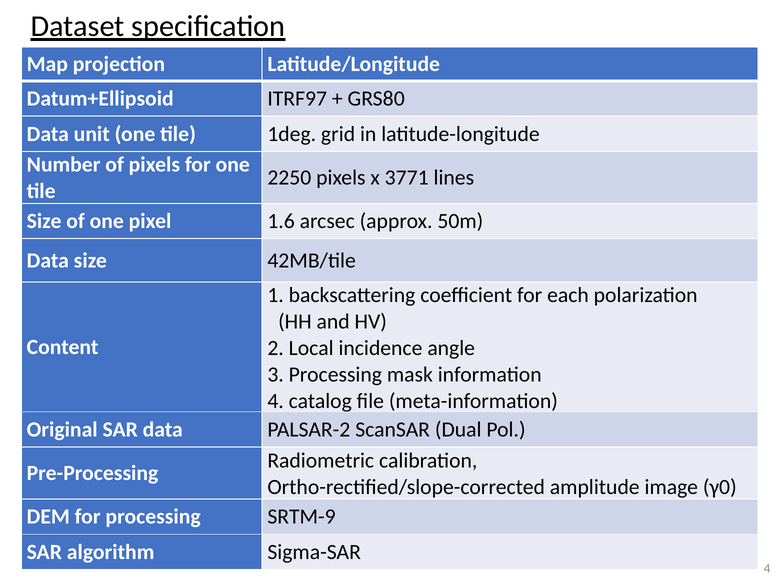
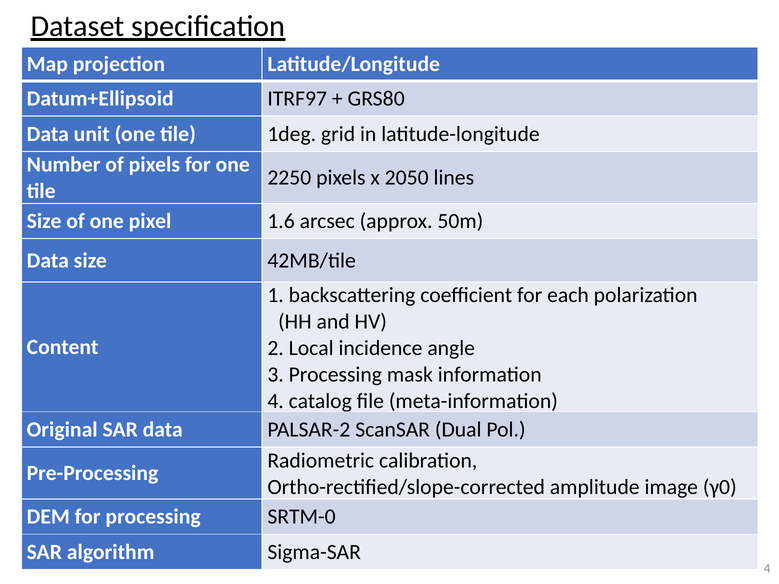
3771: 3771 -> 2050
SRTM-9: SRTM-9 -> SRTM-0
